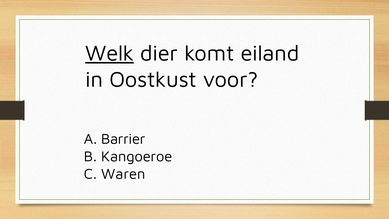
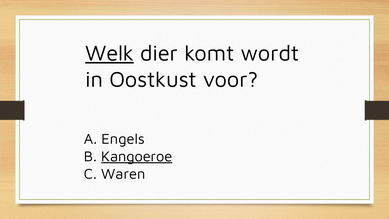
eiland: eiland -> wordt
Barrier: Barrier -> Engels
Kangoeroe underline: none -> present
